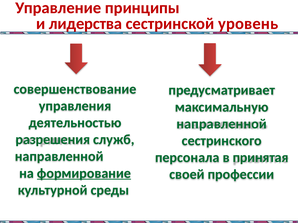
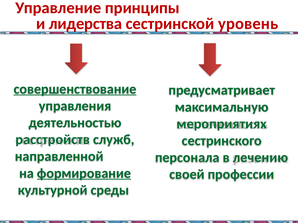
совершенствование underline: none -> present
направленной at (222, 124): направленной -> мероприятиях
разрешения: разрешения -> расстройств
принятая: принятая -> лечению
